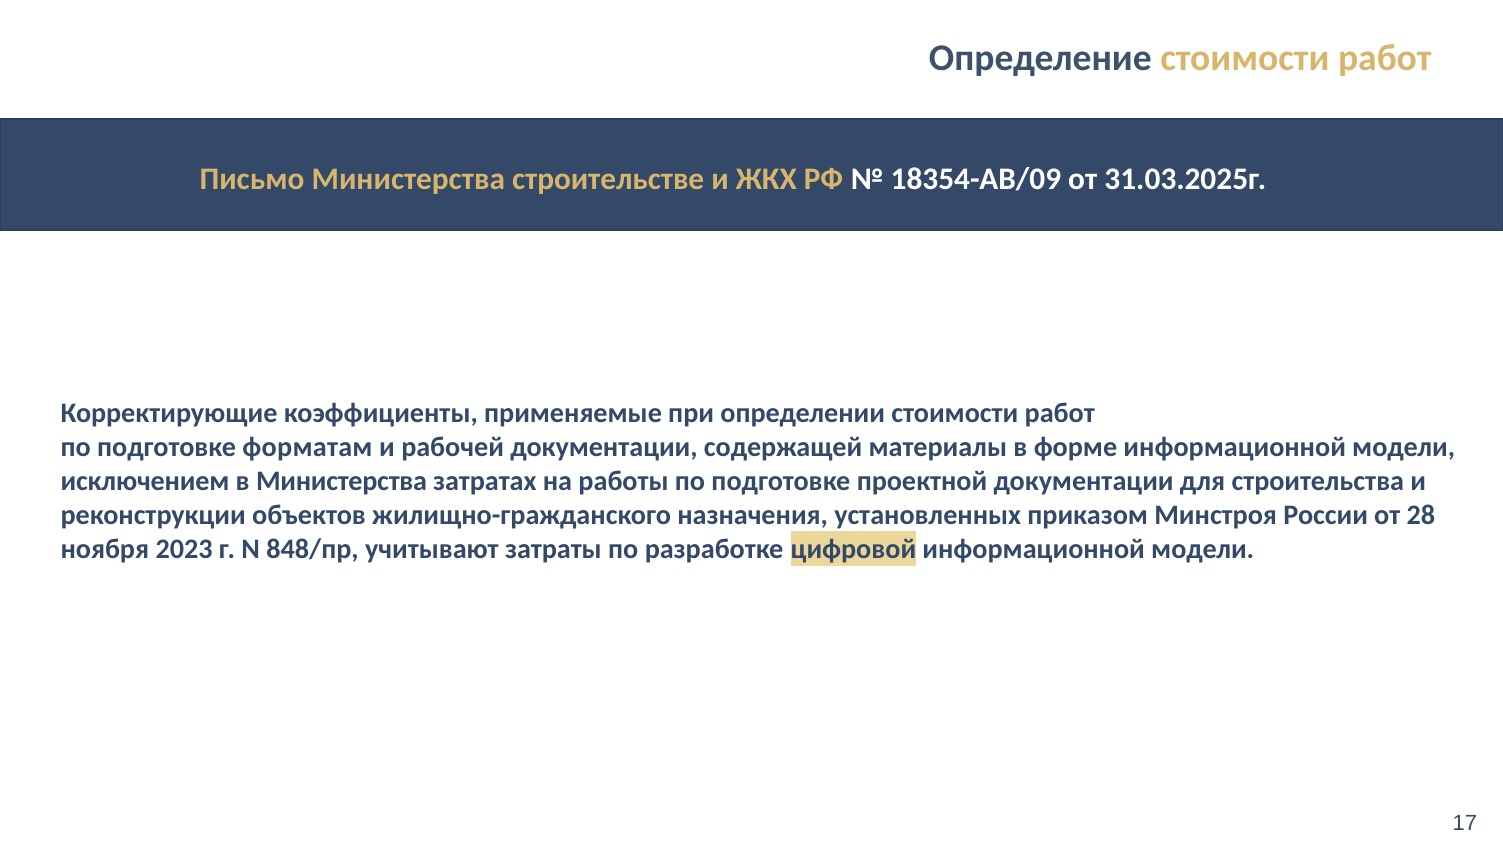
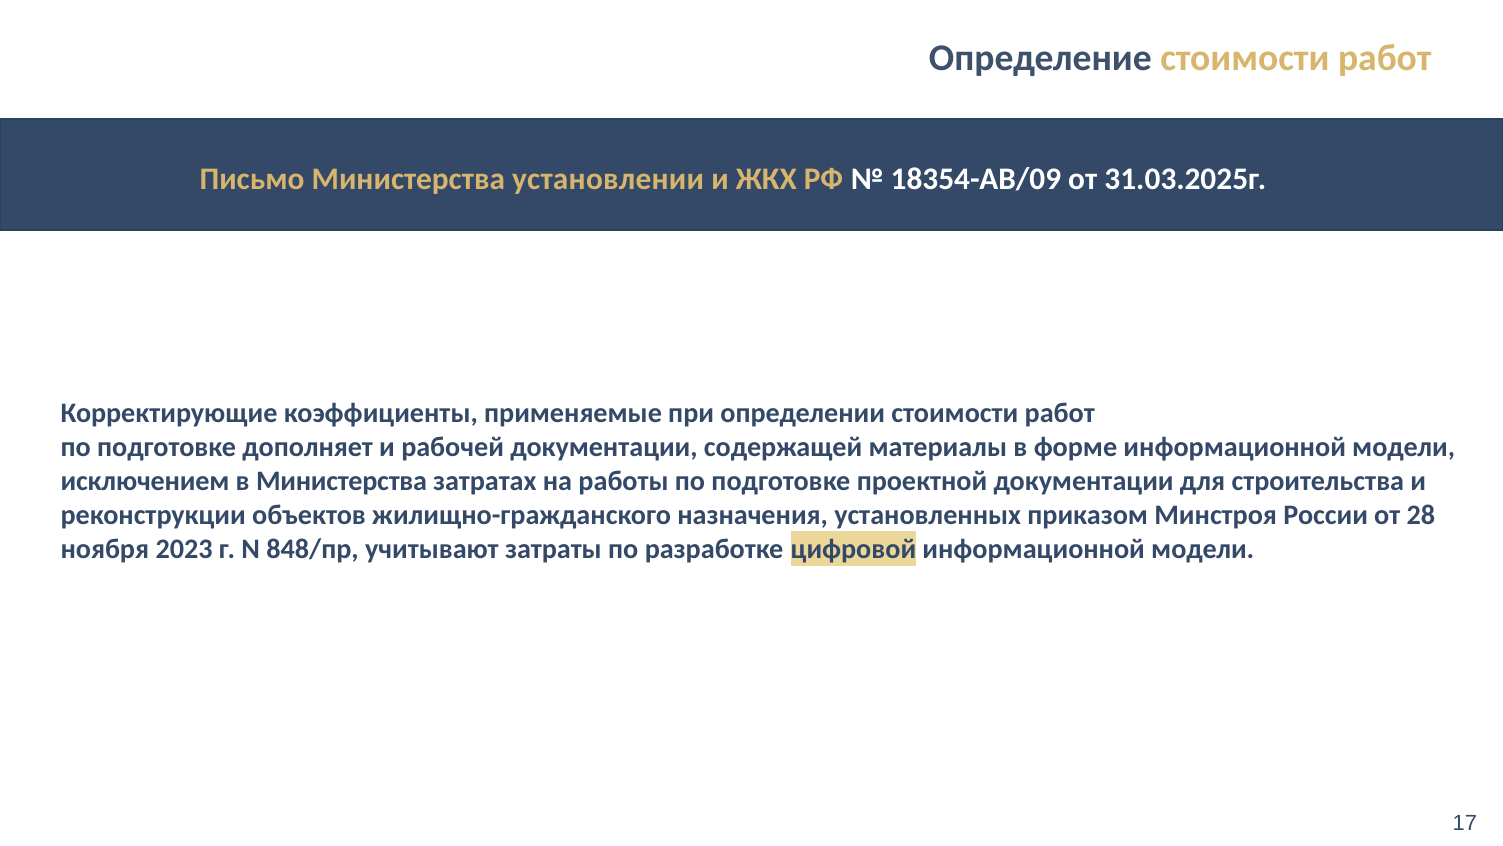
строительстве: строительстве -> установлении
форматам: форматам -> дополняет
